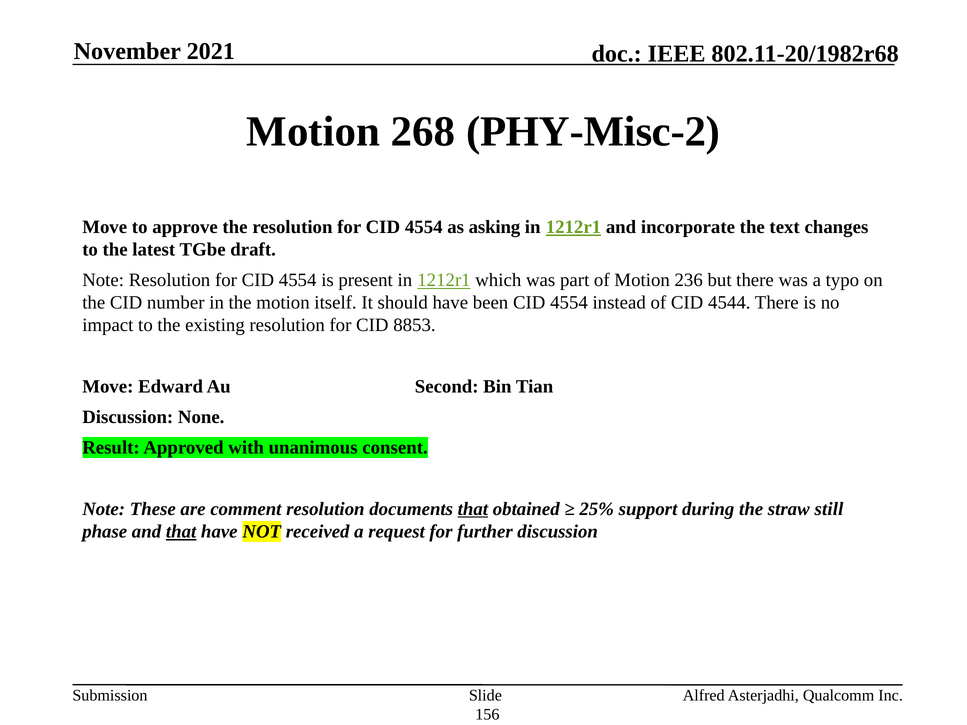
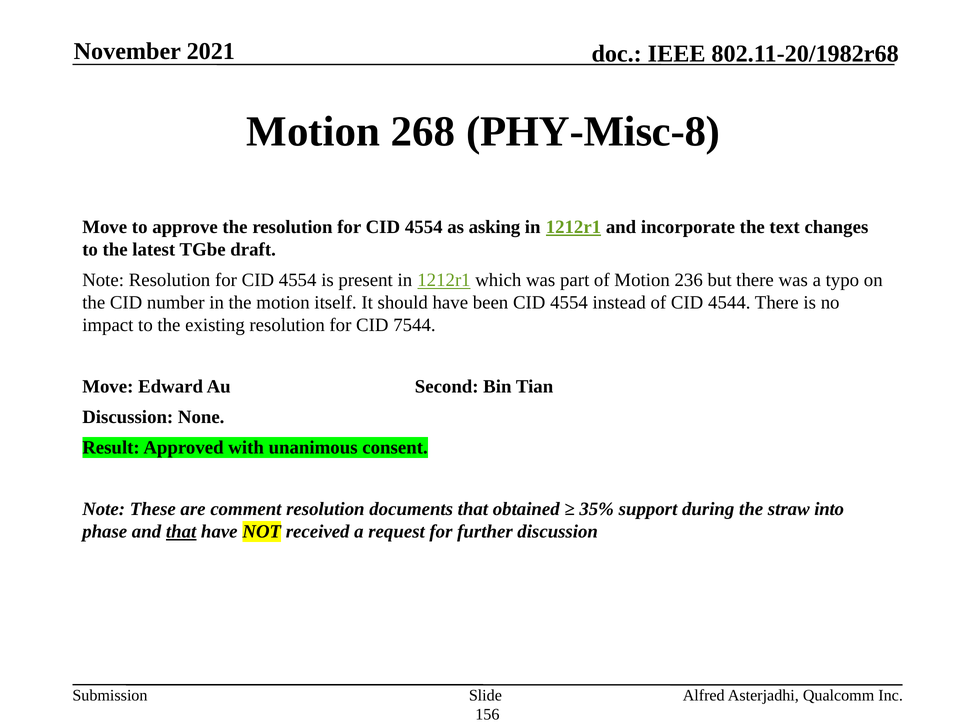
PHY-Misc-2: PHY-Misc-2 -> PHY-Misc-8
8853: 8853 -> 7544
that at (473, 509) underline: present -> none
25%: 25% -> 35%
still: still -> into
